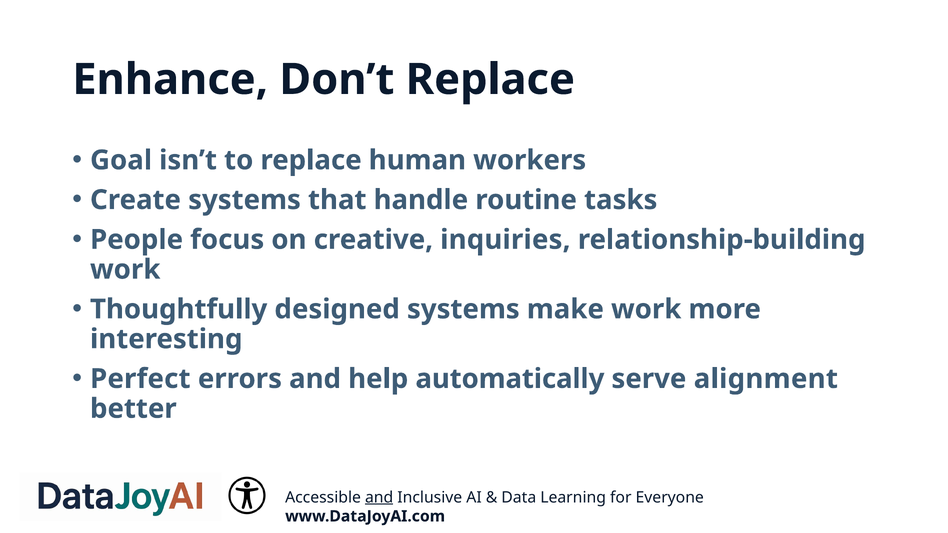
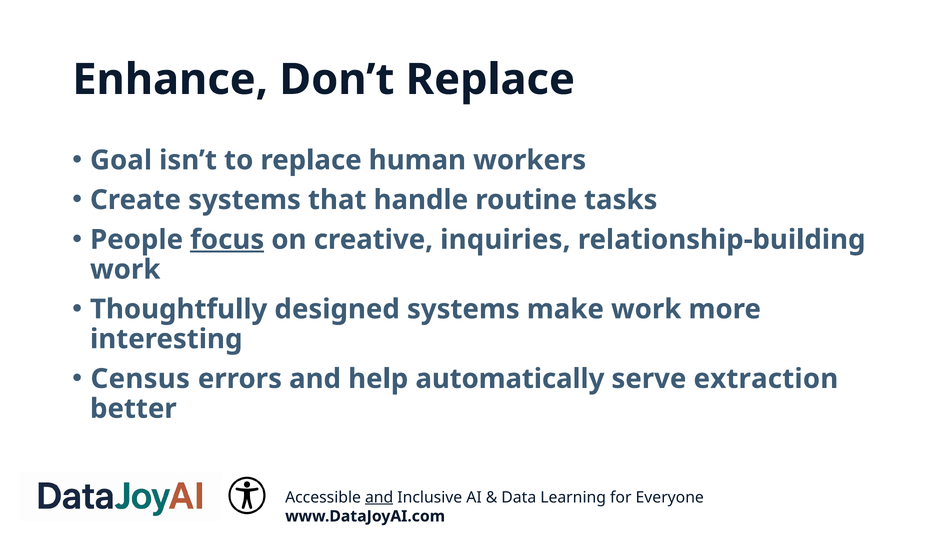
focus underline: none -> present
Perfect: Perfect -> Census
alignment: alignment -> extraction
